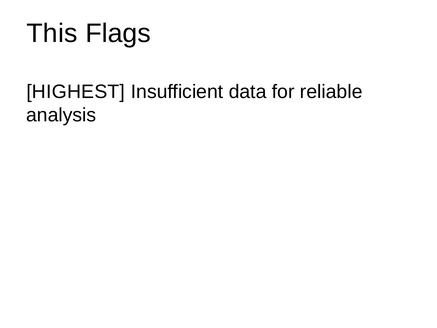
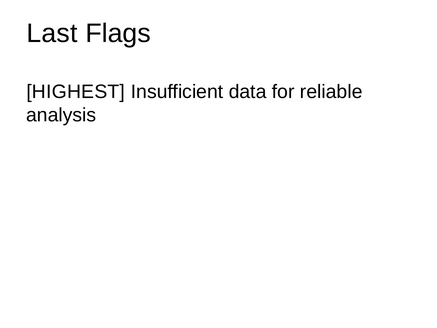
This: This -> Last
